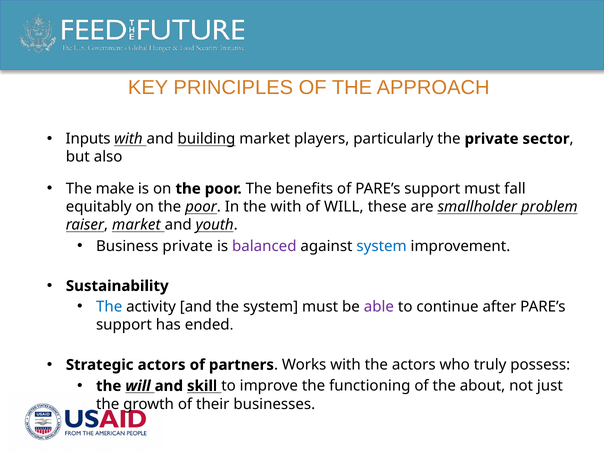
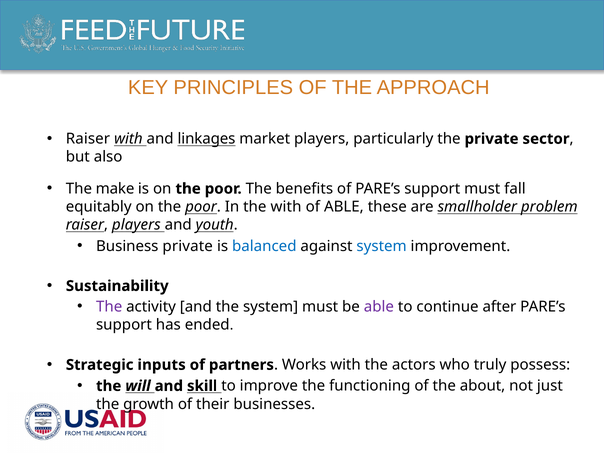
Inputs at (88, 139): Inputs -> Raiser
building: building -> linkages
of WILL: WILL -> ABLE
raiser market: market -> players
balanced colour: purple -> blue
The at (109, 307) colour: blue -> purple
Strategic actors: actors -> inputs
